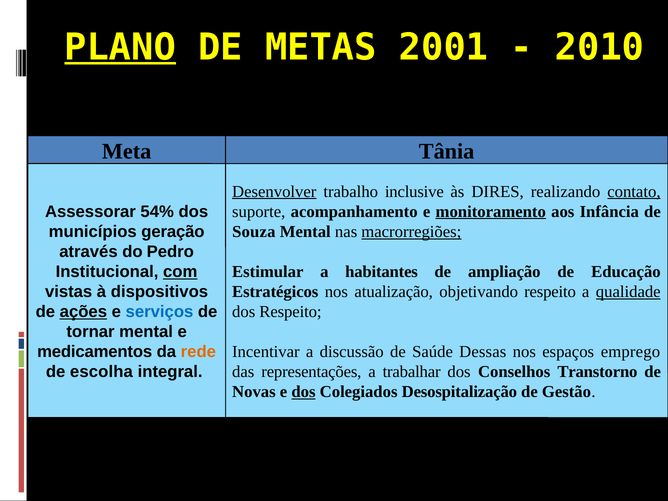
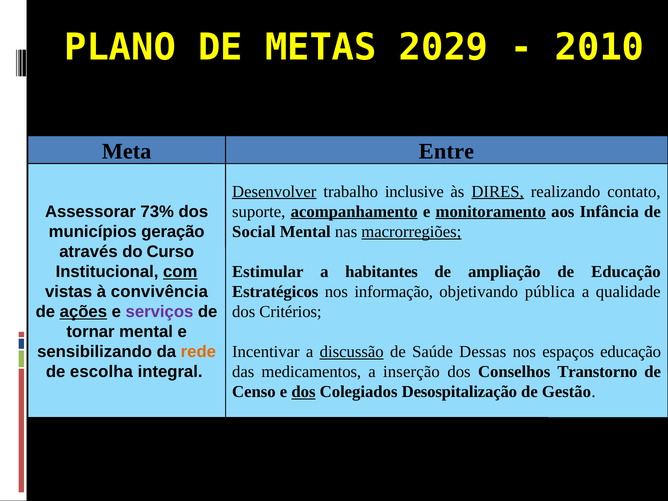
PLANO underline: present -> none
2001: 2001 -> 2029
Tânia: Tânia -> Entre
DIRES underline: none -> present
contato underline: present -> none
54%: 54% -> 73%
acompanhamento underline: none -> present
Souza: Souza -> Social
Pedro: Pedro -> Curso
dispositivos: dispositivos -> convivência
atualização: atualização -> informação
objetivando respeito: respeito -> pública
qualidade underline: present -> none
serviços colour: blue -> purple
dos Respeito: Respeito -> Critérios
medicamentos: medicamentos -> sensibilizando
discussão underline: none -> present
espaços emprego: emprego -> educação
representações: representações -> medicamentos
trabalhar: trabalhar -> inserção
Novas: Novas -> Censo
